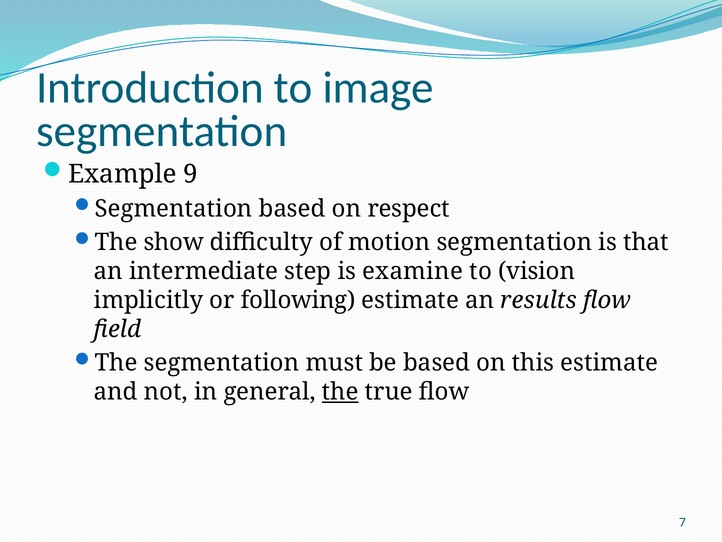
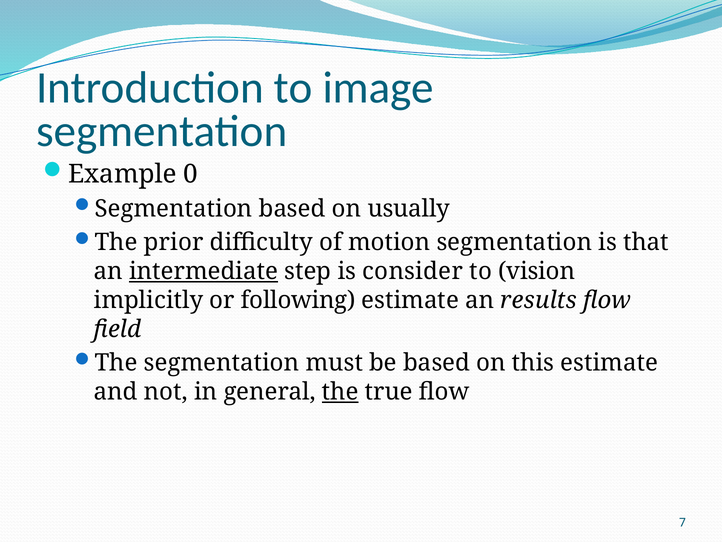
9: 9 -> 0
respect: respect -> usually
show: show -> prior
intermediate underline: none -> present
examine: examine -> consider
